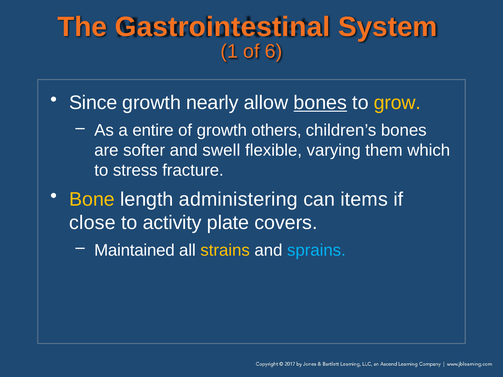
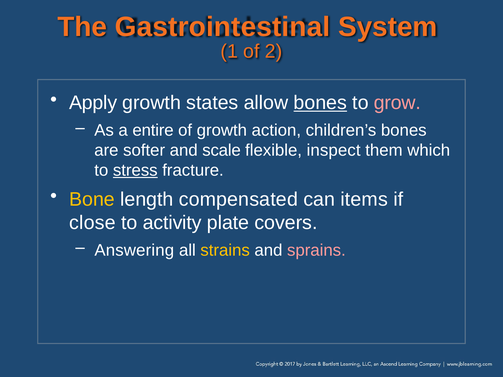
6: 6 -> 2
Since: Since -> Apply
nearly: nearly -> states
grow colour: yellow -> pink
others: others -> action
swell: swell -> scale
varying: varying -> inspect
stress underline: none -> present
administering: administering -> compensated
Maintained: Maintained -> Answering
sprains colour: light blue -> pink
